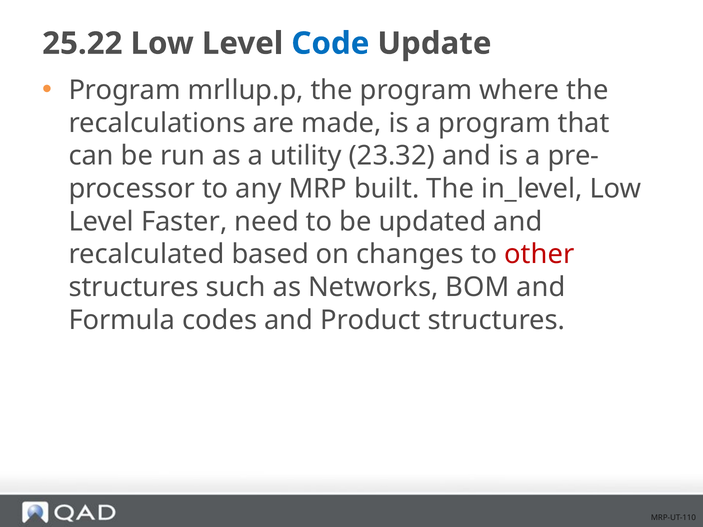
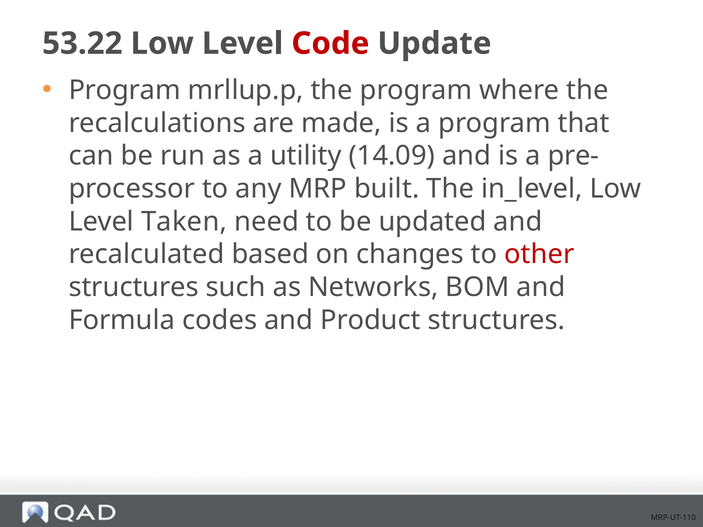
25.22: 25.22 -> 53.22
Code colour: blue -> red
23.32: 23.32 -> 14.09
Faster: Faster -> Taken
